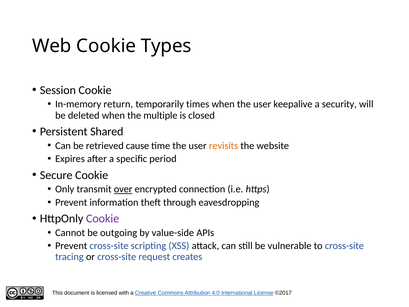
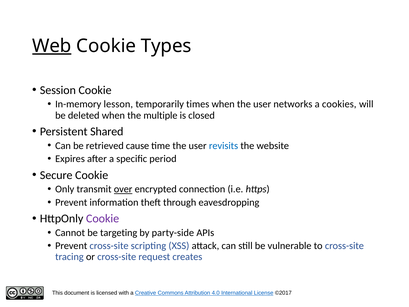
Web underline: none -> present
return: return -> lesson
keepalive: keepalive -> networks
security: security -> cookies
revisits colour: orange -> blue
outgoing: outgoing -> targeting
value-side: value-side -> party-side
